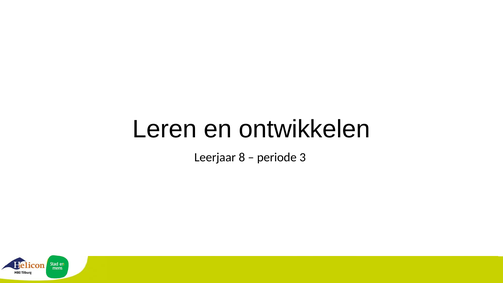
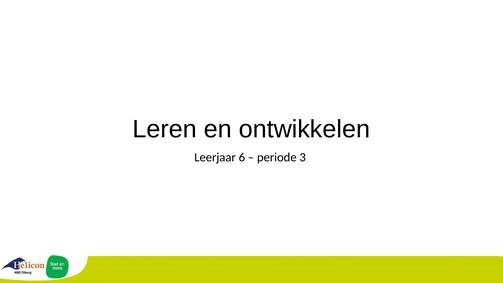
8: 8 -> 6
